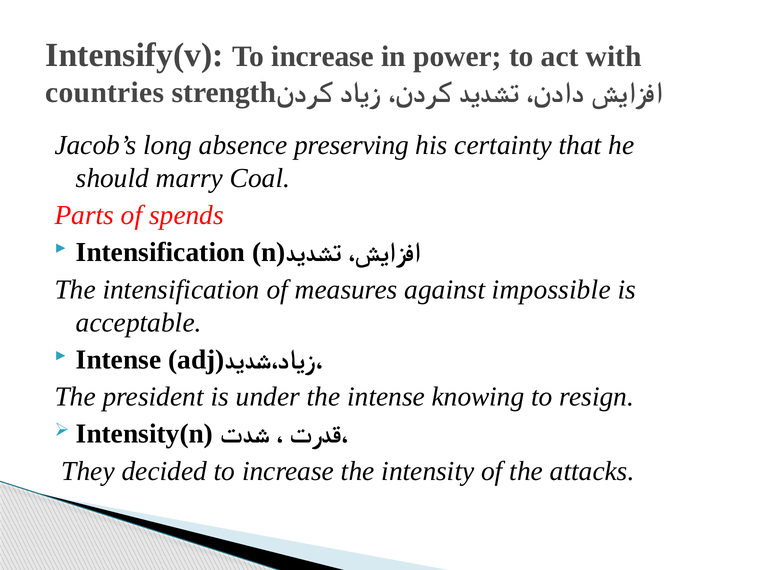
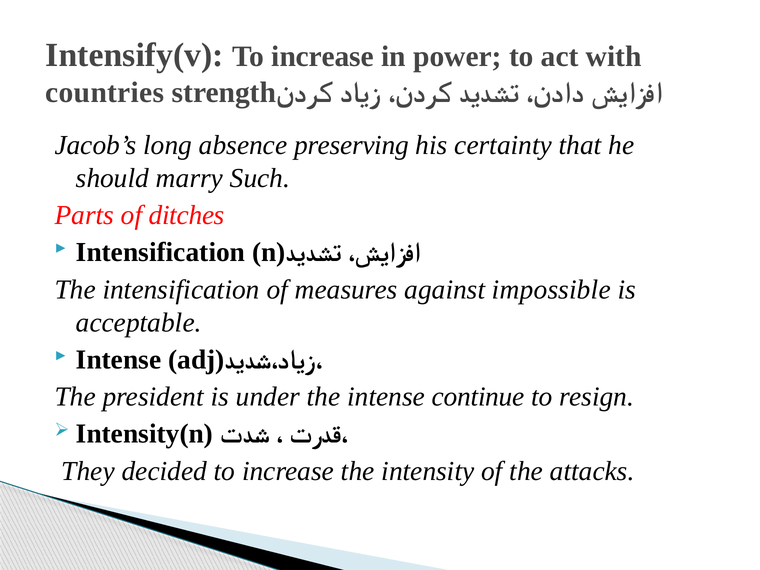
Coal: Coal -> Such
spends: spends -> ditches
knowing: knowing -> continue
